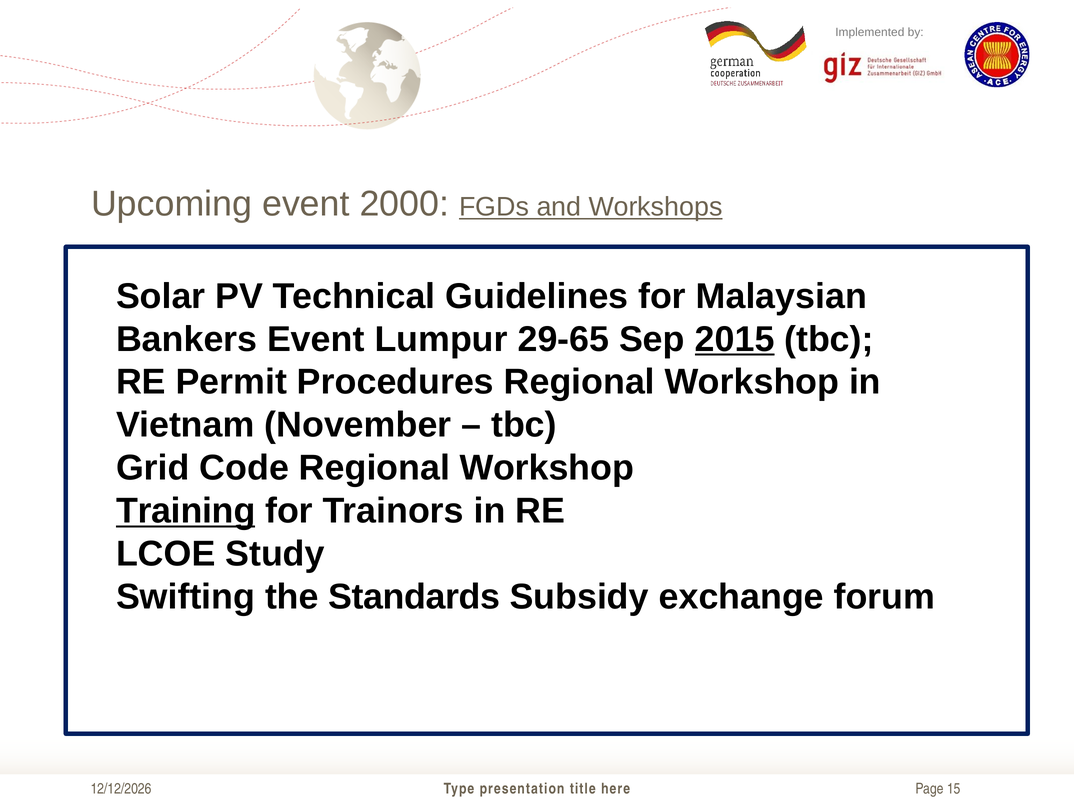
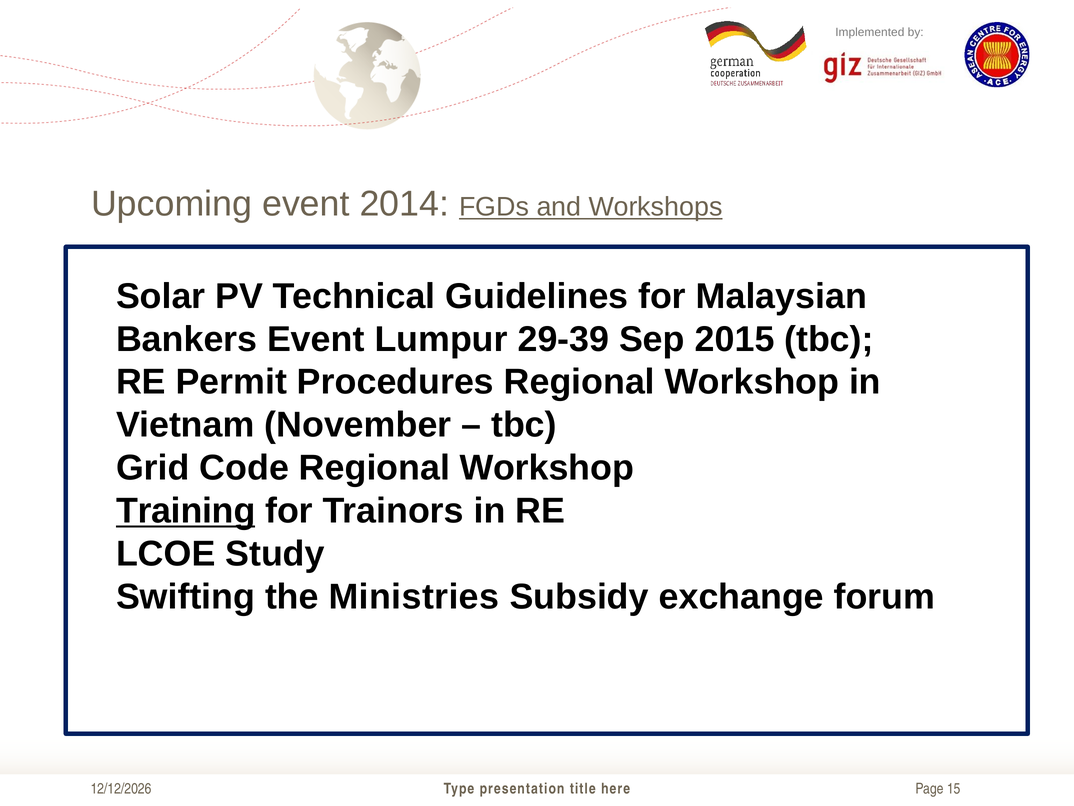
2000: 2000 -> 2014
29-65: 29-65 -> 29-39
2015 underline: present -> none
Standards: Standards -> Ministries
